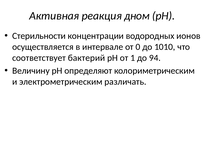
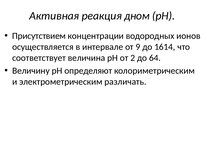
Стерильности: Стерильности -> Присутствием
0: 0 -> 9
1010: 1010 -> 1614
бактерий: бактерий -> величина
1: 1 -> 2
94: 94 -> 64
